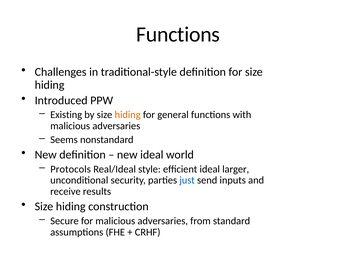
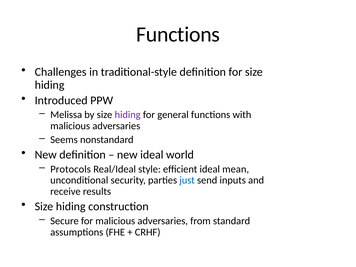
Existing: Existing -> Melissa
hiding at (128, 115) colour: orange -> purple
larger: larger -> mean
